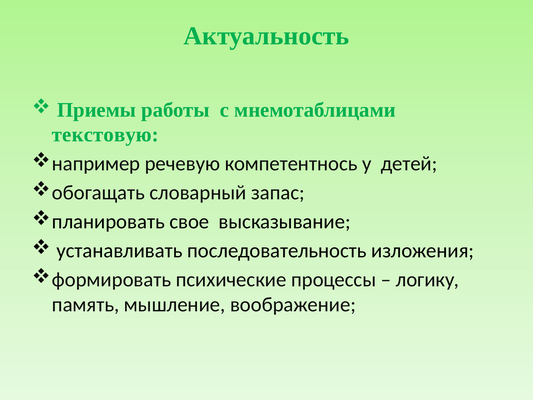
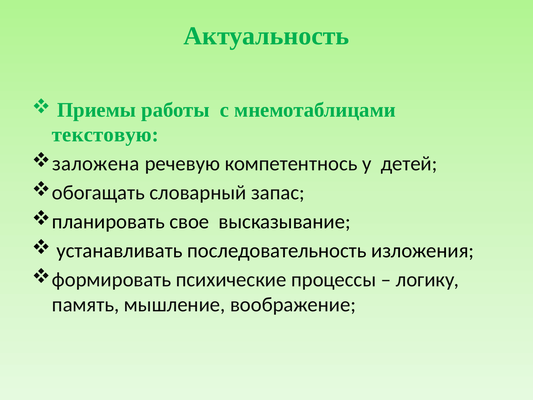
например: например -> заложена
